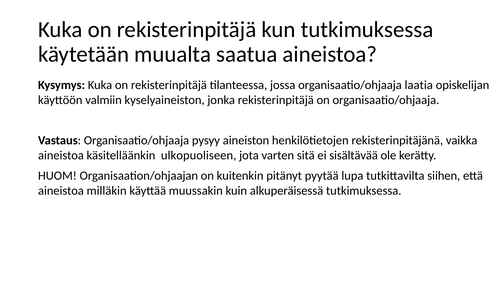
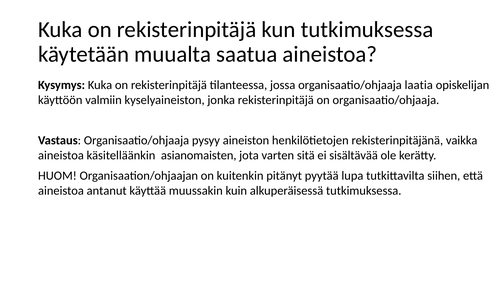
ulkopuoliseen: ulkopuoliseen -> asianomaisten
milläkin: milläkin -> antanut
